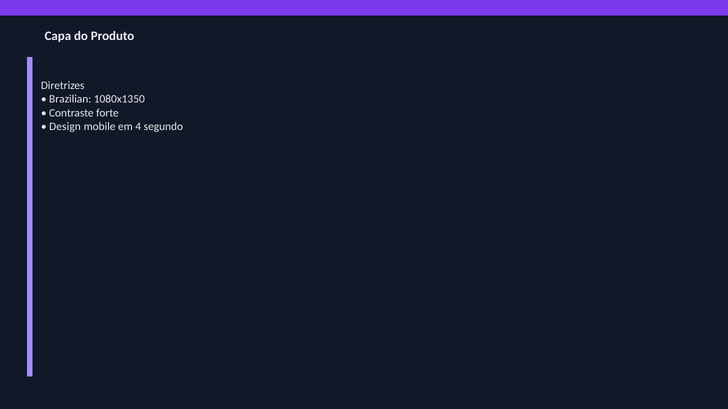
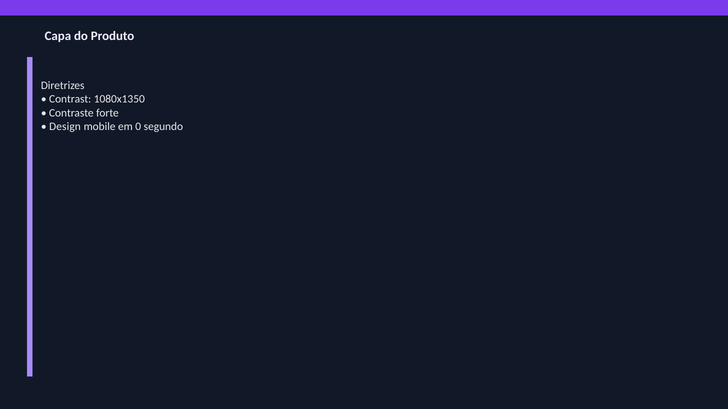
Brazilian: Brazilian -> Contrast
4: 4 -> 0
